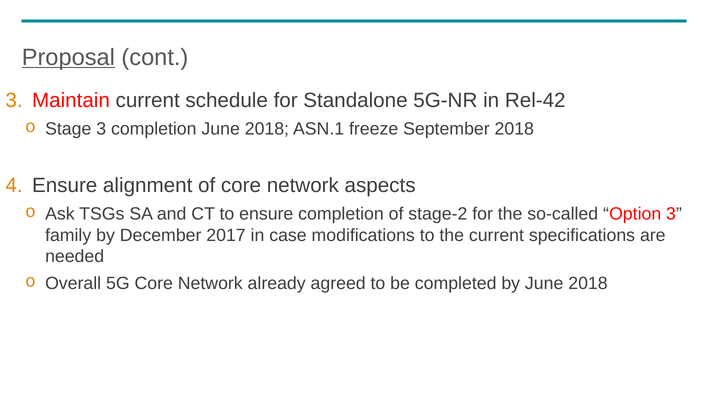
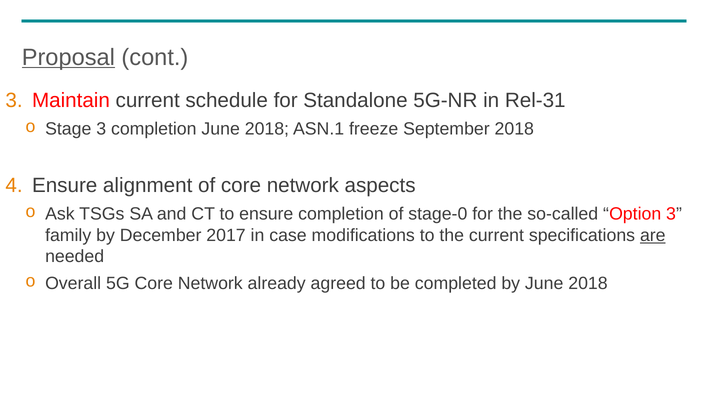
Rel-42: Rel-42 -> Rel-31
stage-2: stage-2 -> stage-0
are underline: none -> present
